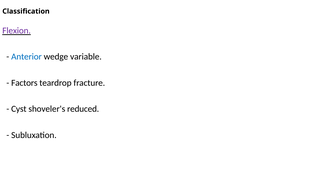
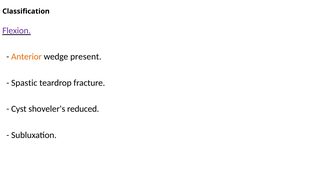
Anterior colour: blue -> orange
variable: variable -> present
Factors: Factors -> Spastic
